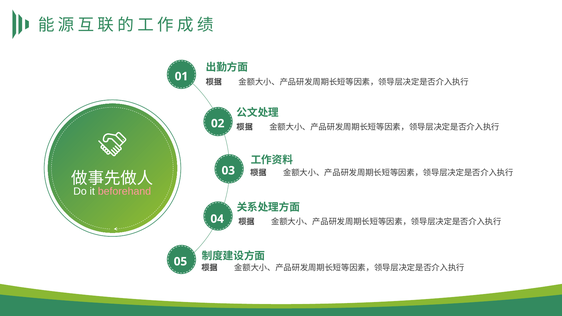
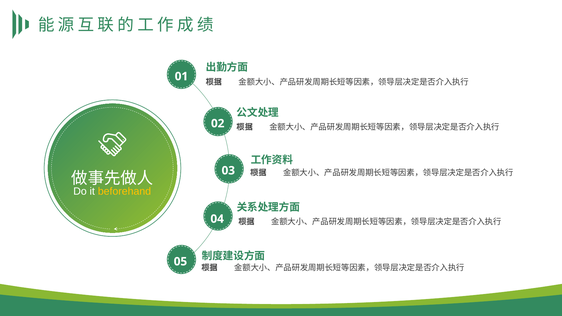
beforehand colour: pink -> yellow
